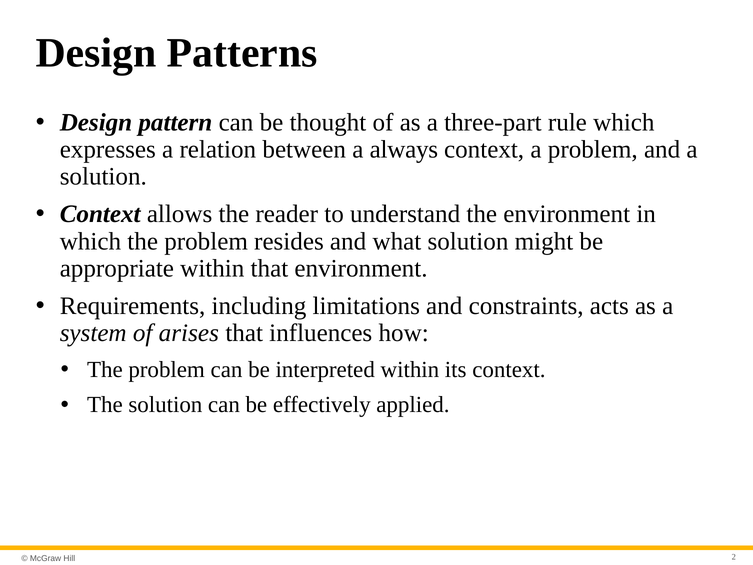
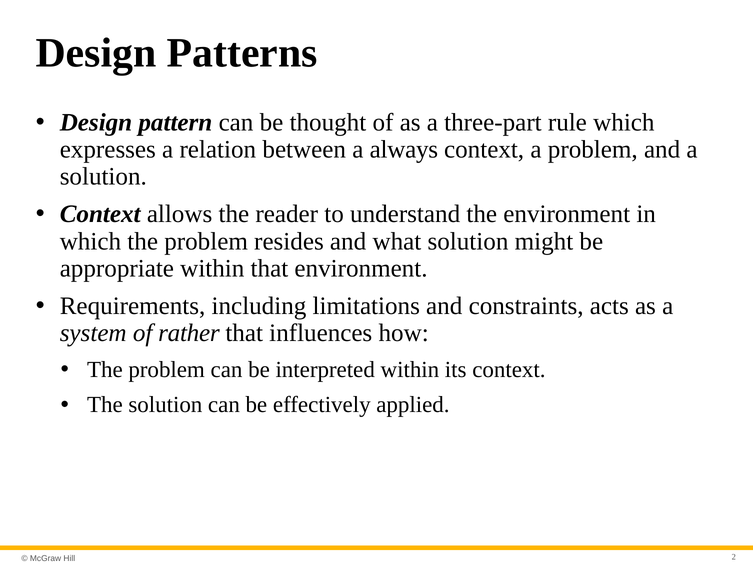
arises: arises -> rather
